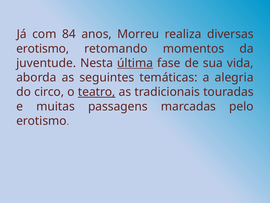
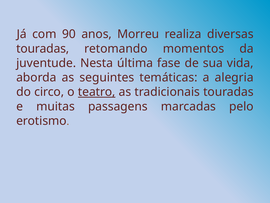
84: 84 -> 90
erotismo at (43, 49): erotismo -> touradas
última underline: present -> none
